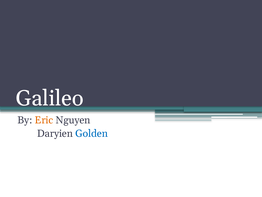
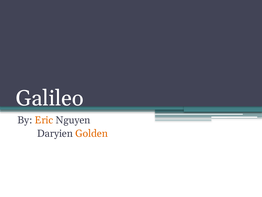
Golden colour: blue -> orange
